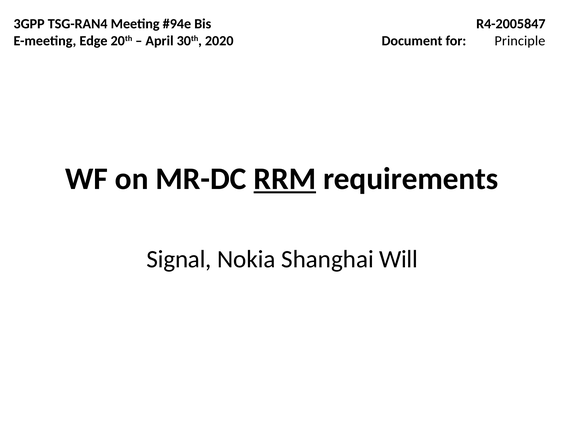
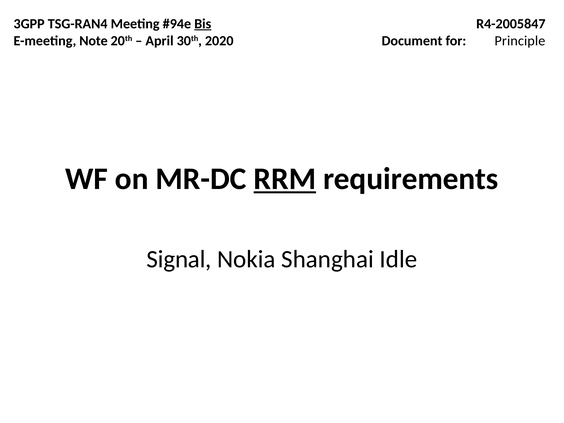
Bis underline: none -> present
Edge: Edge -> Note
Will: Will -> Idle
